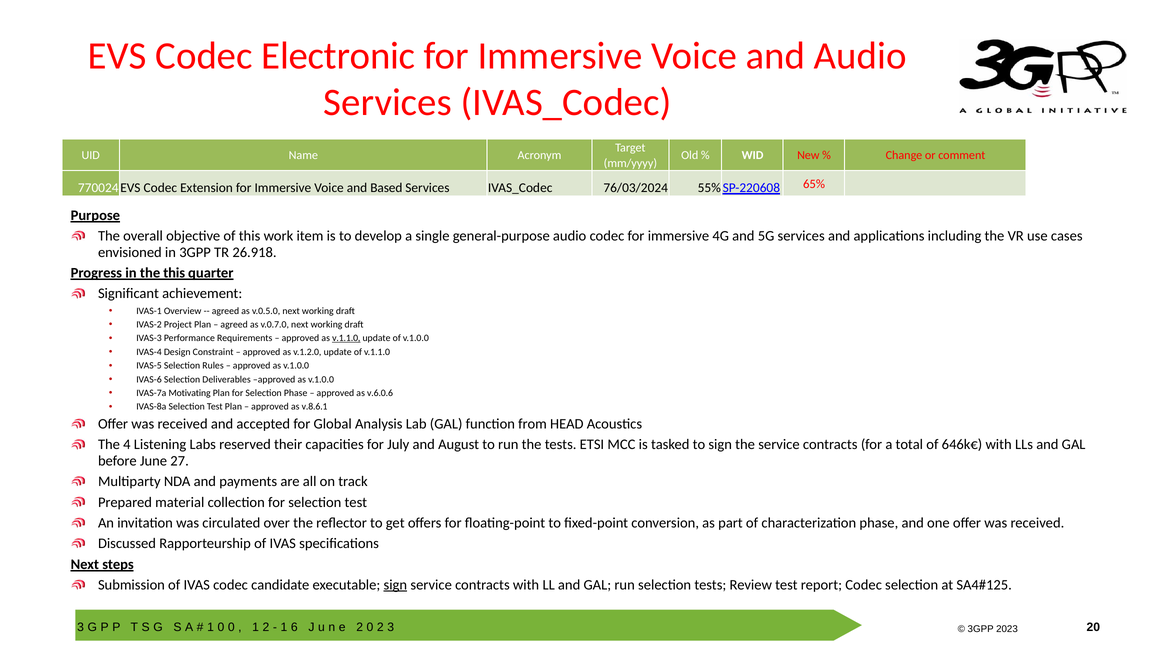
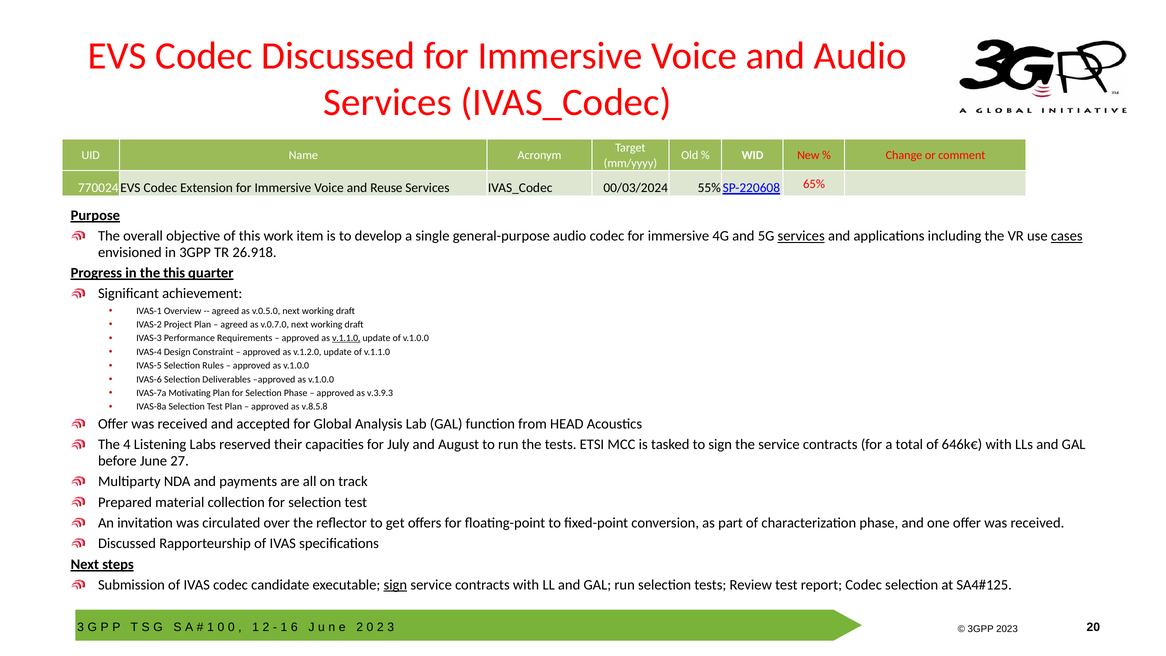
Codec Electronic: Electronic -> Discussed
Based: Based -> Reuse
76/03/2024: 76/03/2024 -> 00/03/2024
services at (801, 236) underline: none -> present
cases underline: none -> present
v.6.0.6: v.6.0.6 -> v.3.9.3
v.8.6.1: v.8.6.1 -> v.8.5.8
